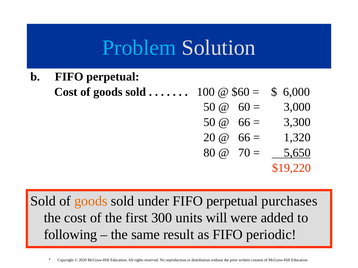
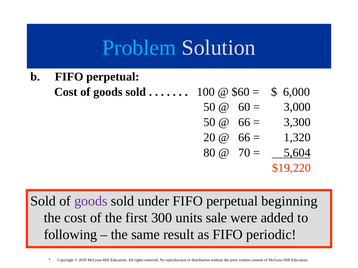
5,650: 5,650 -> 5,604
goods at (91, 201) colour: orange -> purple
purchases: purchases -> beginning
will: will -> sale
